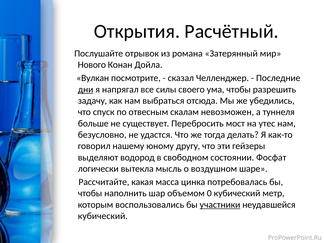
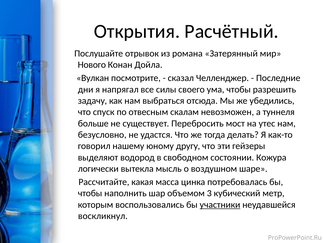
дни underline: present -> none
Фосфат: Фосфат -> Кожура
0: 0 -> 3
кубический at (103, 216): кубический -> воскликнул
